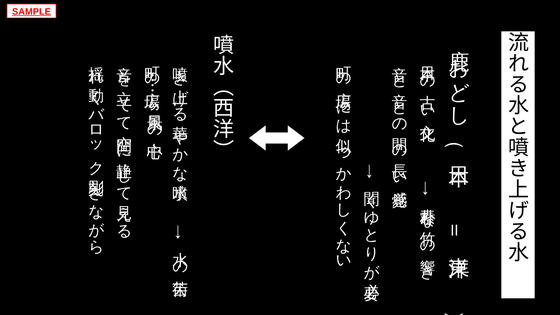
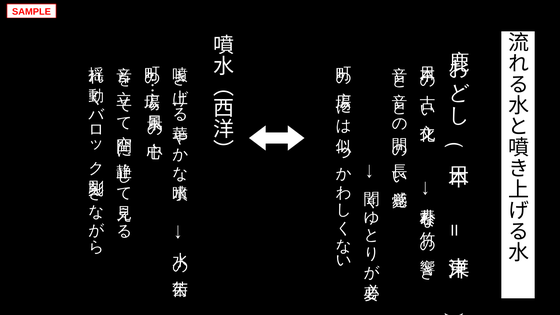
SAMPLE underline: present -> none
